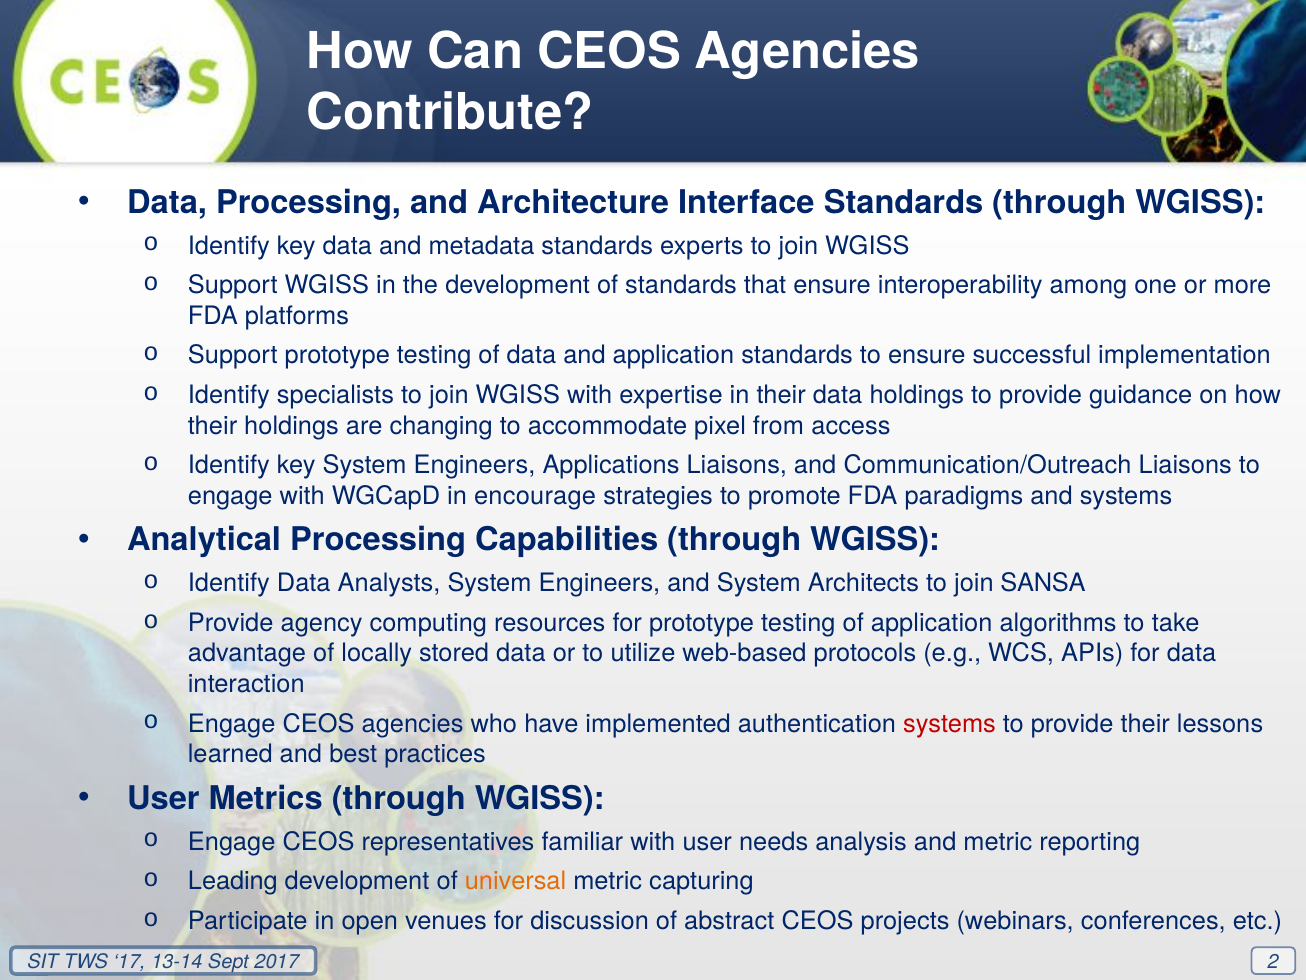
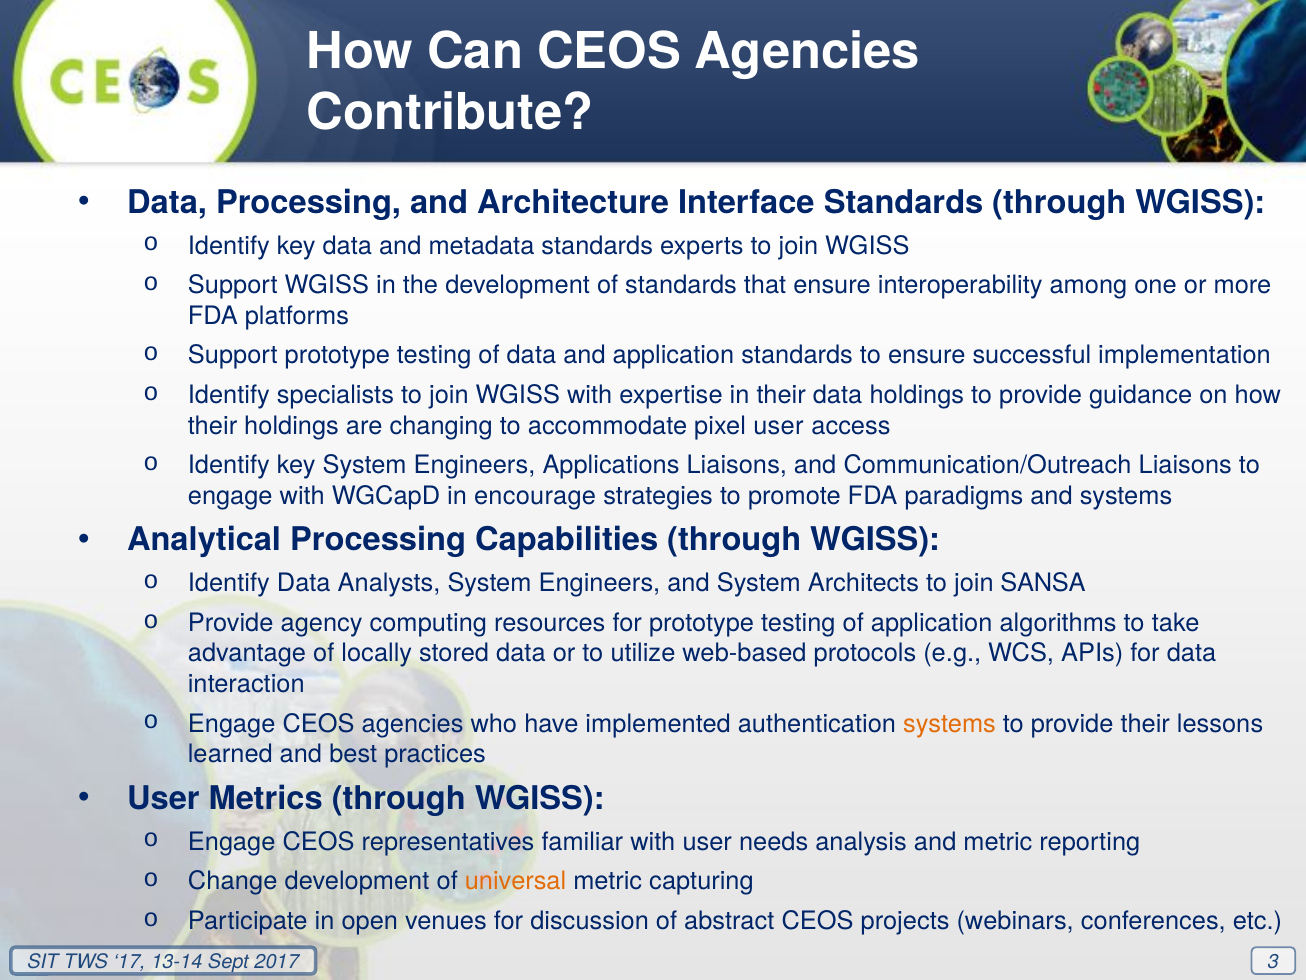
pixel from: from -> user
systems at (949, 723) colour: red -> orange
Leading: Leading -> Change
2: 2 -> 3
